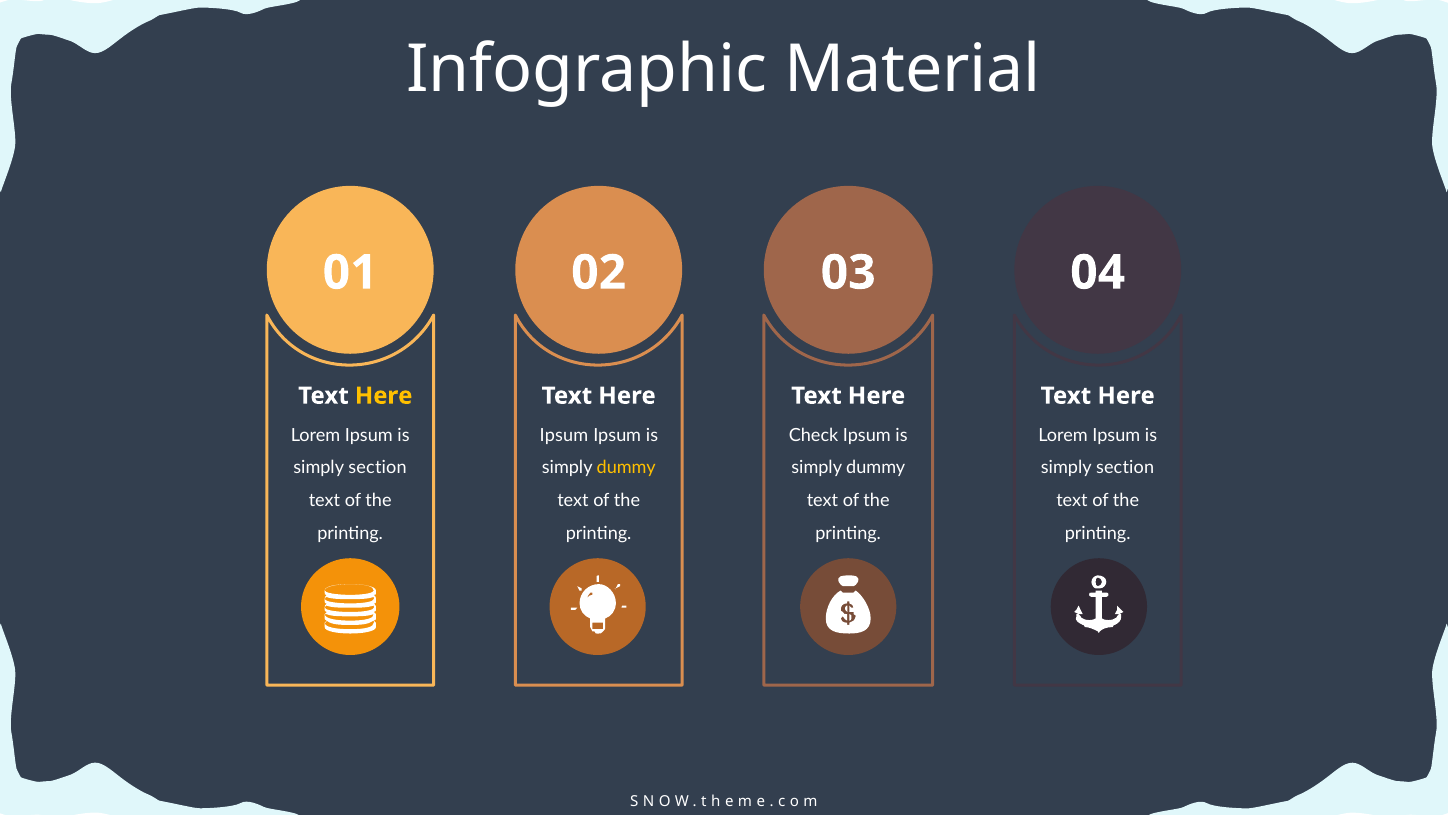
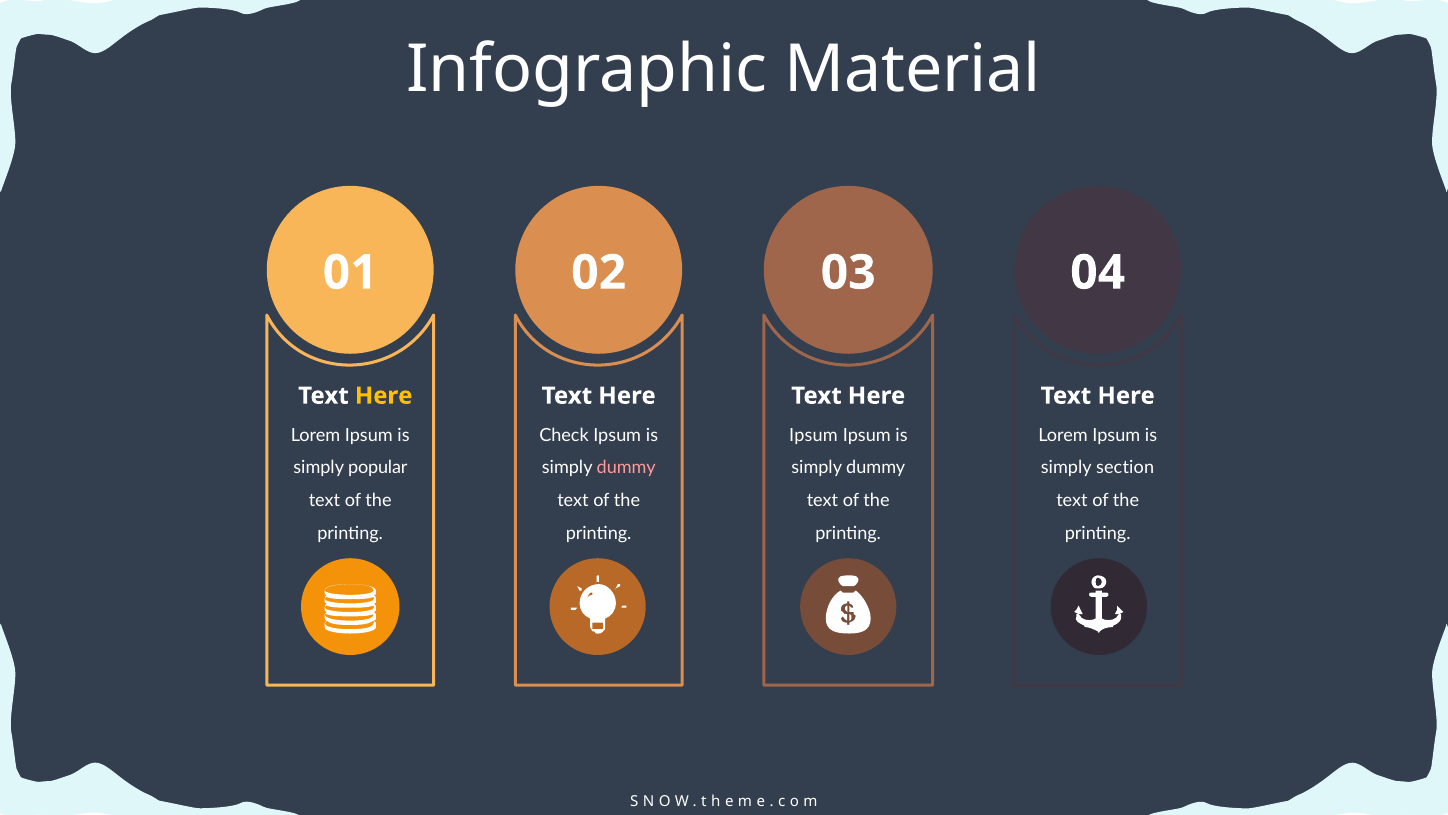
Ipsum at (564, 435): Ipsum -> Check
Check at (814, 435): Check -> Ipsum
section at (378, 468): section -> popular
dummy at (626, 468) colour: yellow -> pink
